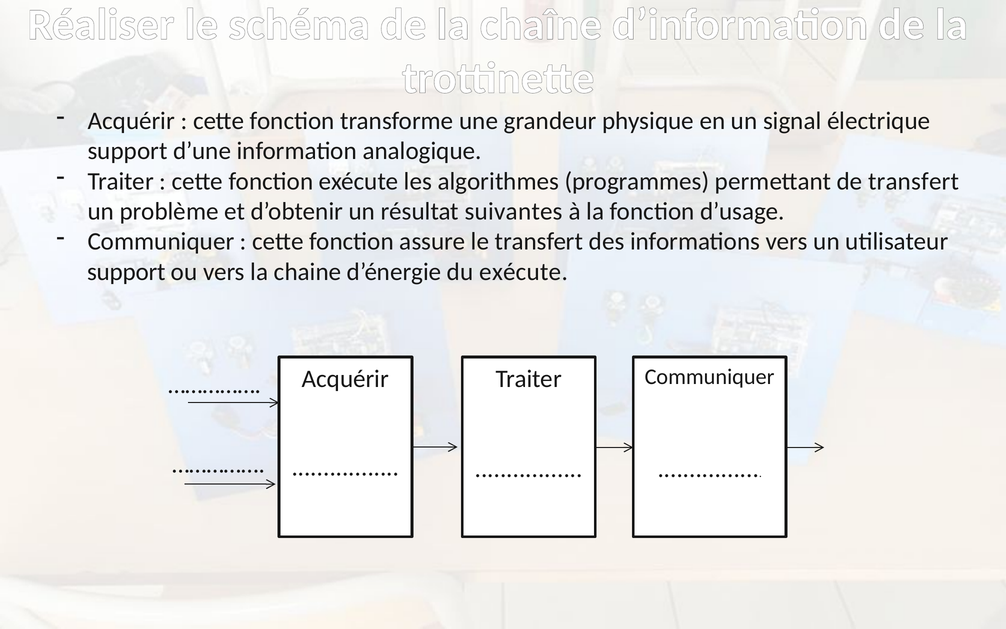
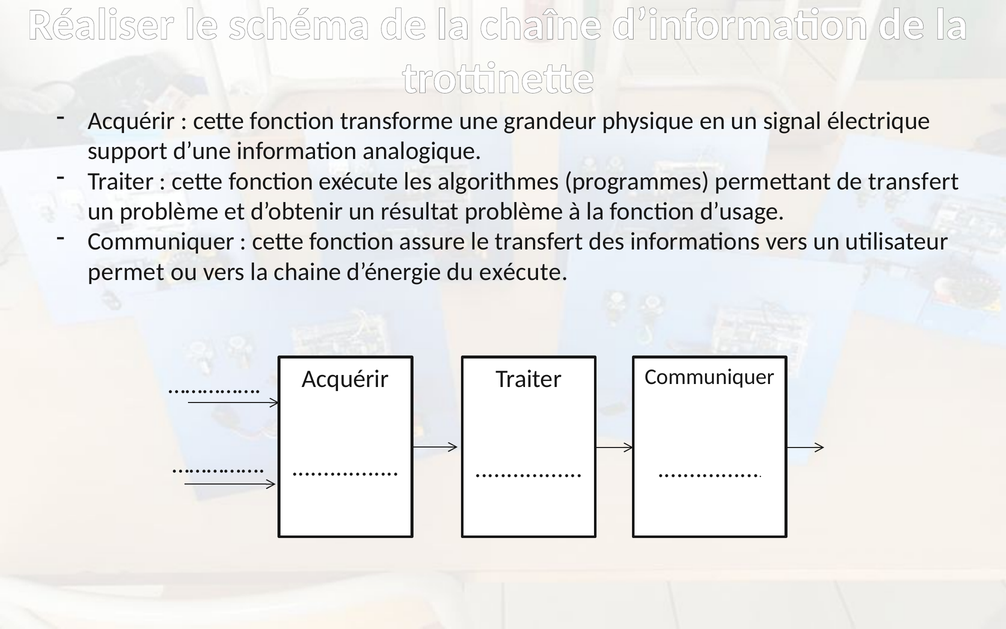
résultat suivantes: suivantes -> problème
support at (127, 272): support -> permet
